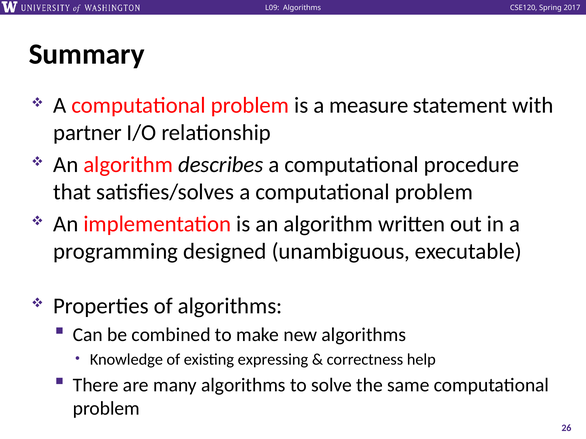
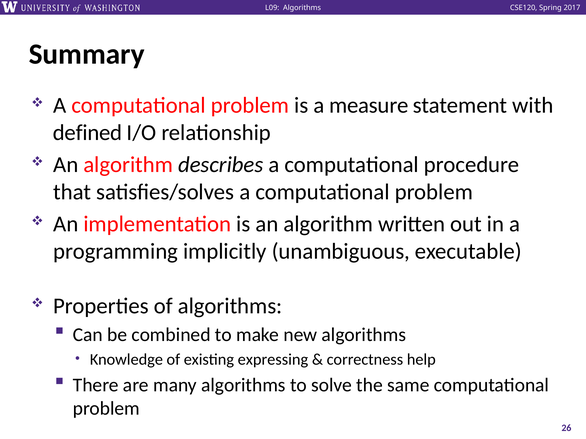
partner: partner -> defined
designed: designed -> implicitly
